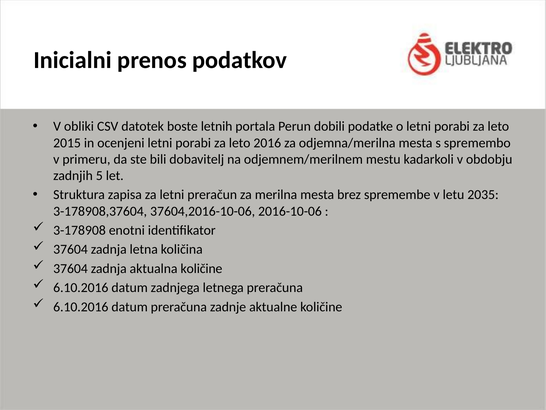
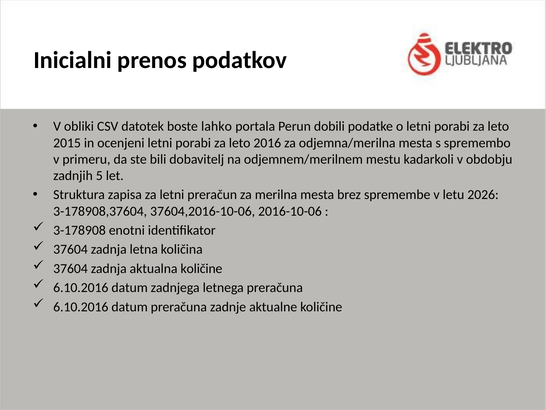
letnih: letnih -> lahko
2035: 2035 -> 2026
